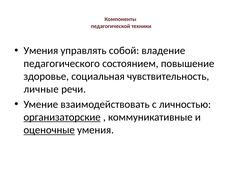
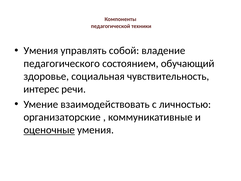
повышение: повышение -> обучающий
личные: личные -> интерес
организаторские underline: present -> none
